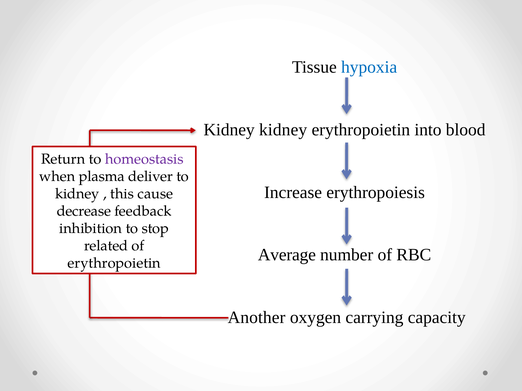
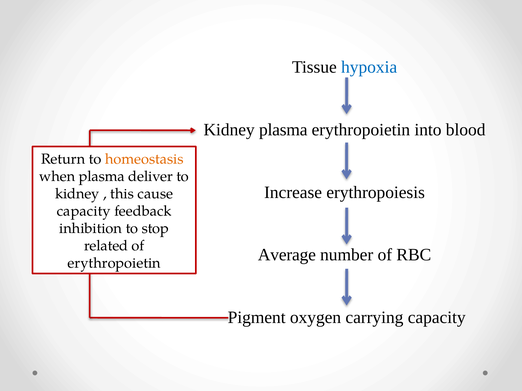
Kidney kidney: kidney -> plasma
homeostasis colour: purple -> orange
decrease at (84, 211): decrease -> capacity
Another: Another -> Pigment
